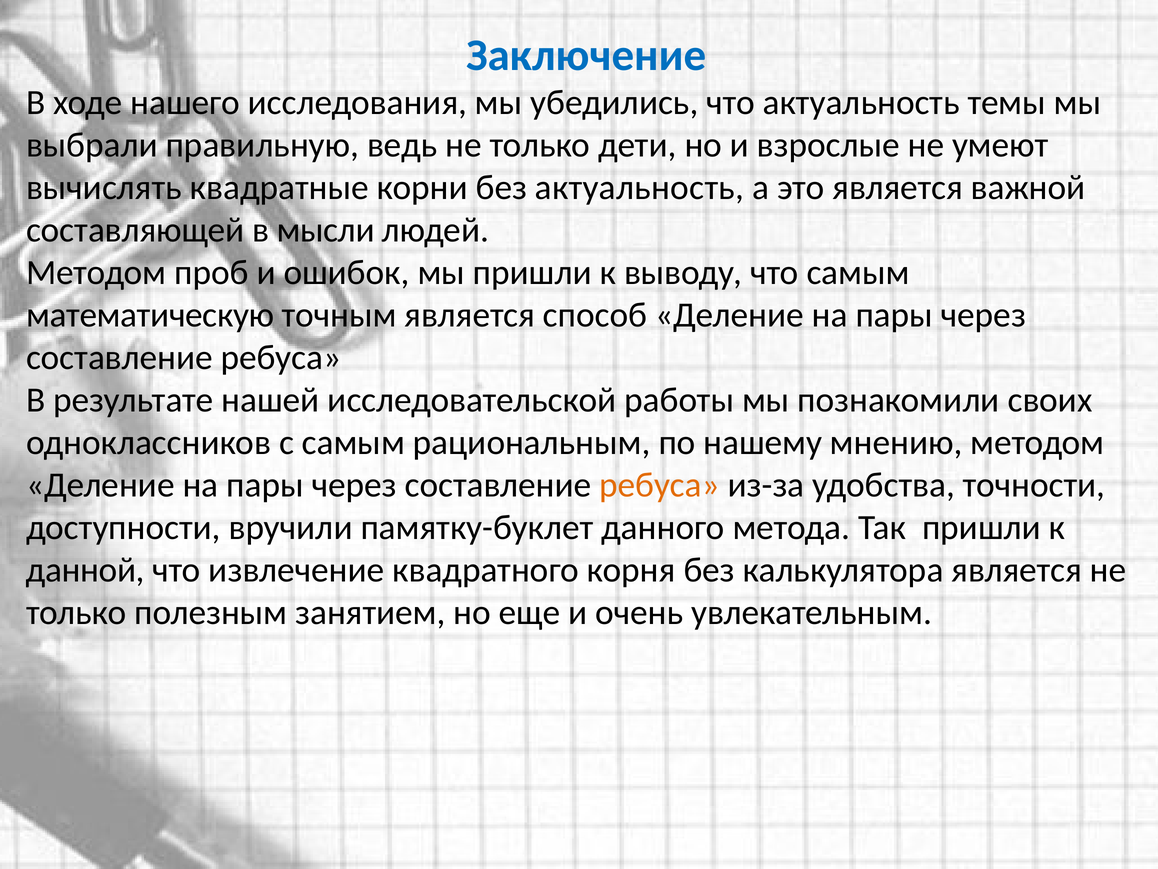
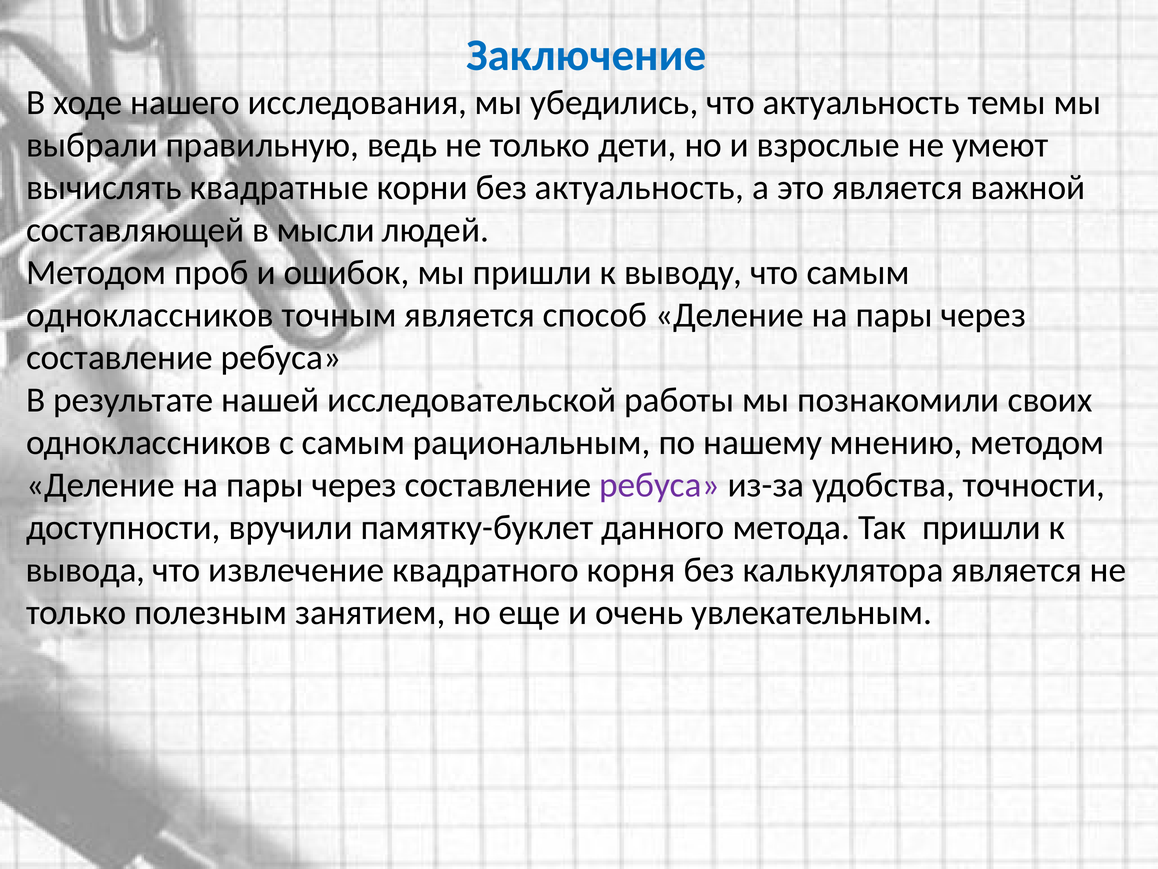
математическую at (150, 315): математическую -> одноклассников
ребуса at (660, 485) colour: orange -> purple
данной: данной -> вывода
